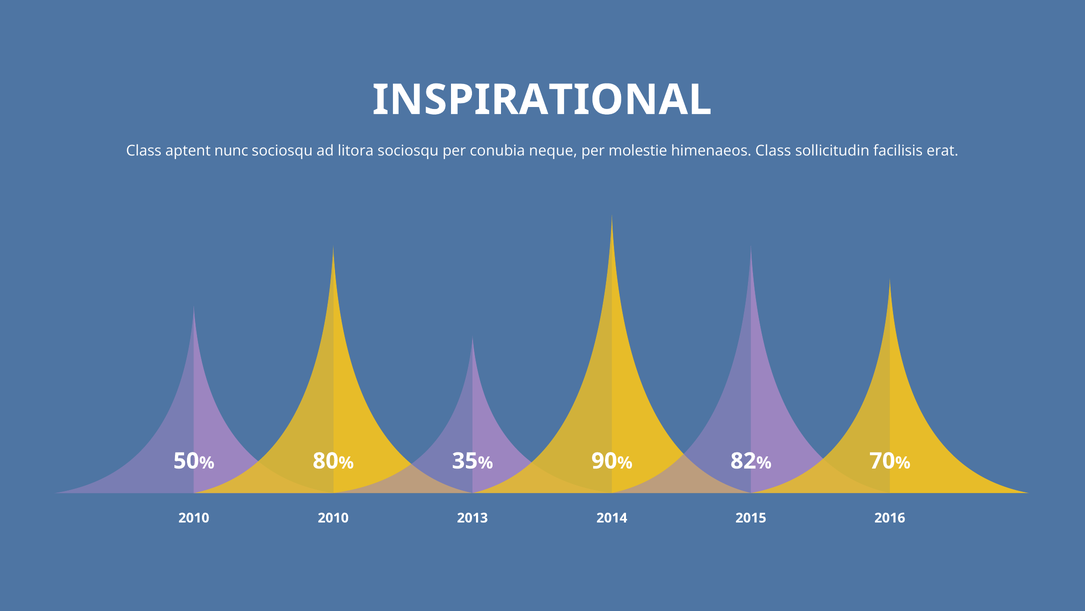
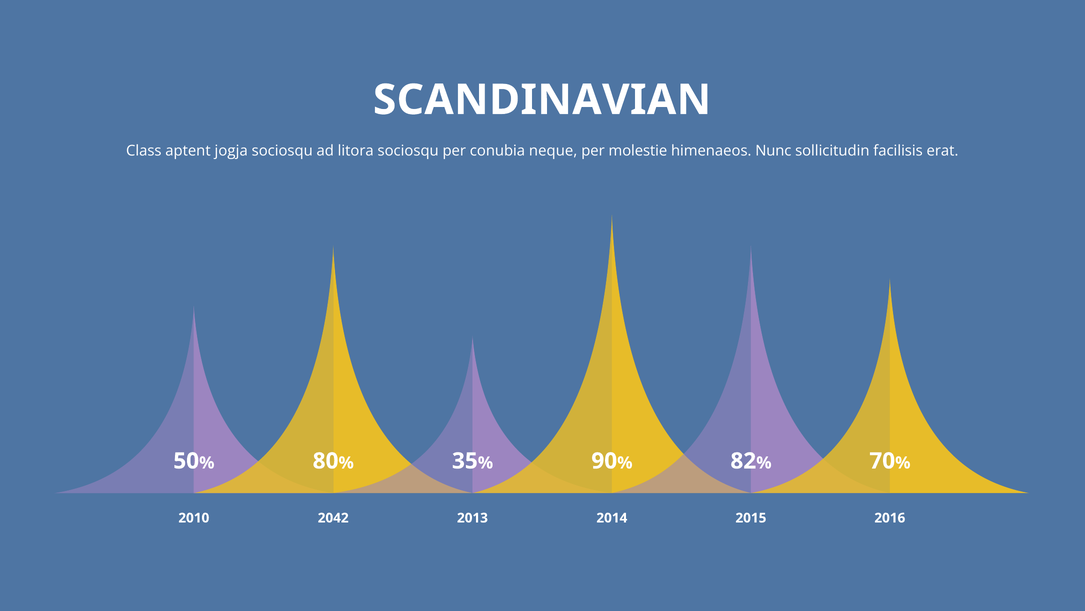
INSPIRATIONAL: INSPIRATIONAL -> SCANDINAVIAN
nunc: nunc -> jogja
himenaeos Class: Class -> Nunc
2010 at (333, 517): 2010 -> 2042
